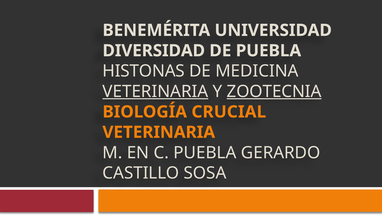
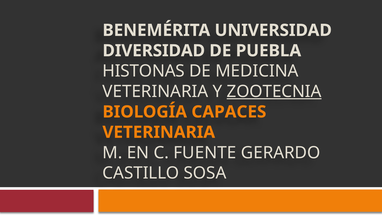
VETERINARIA at (155, 91) underline: present -> none
CRUCIAL: CRUCIAL -> CAPACES
C PUEBLA: PUEBLA -> FUENTE
